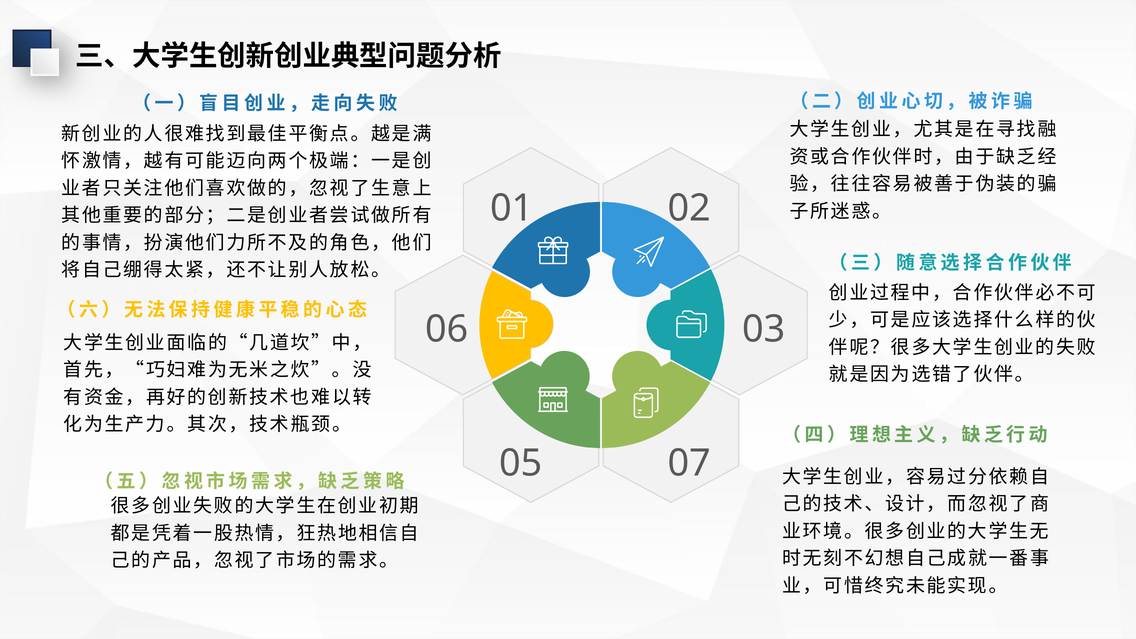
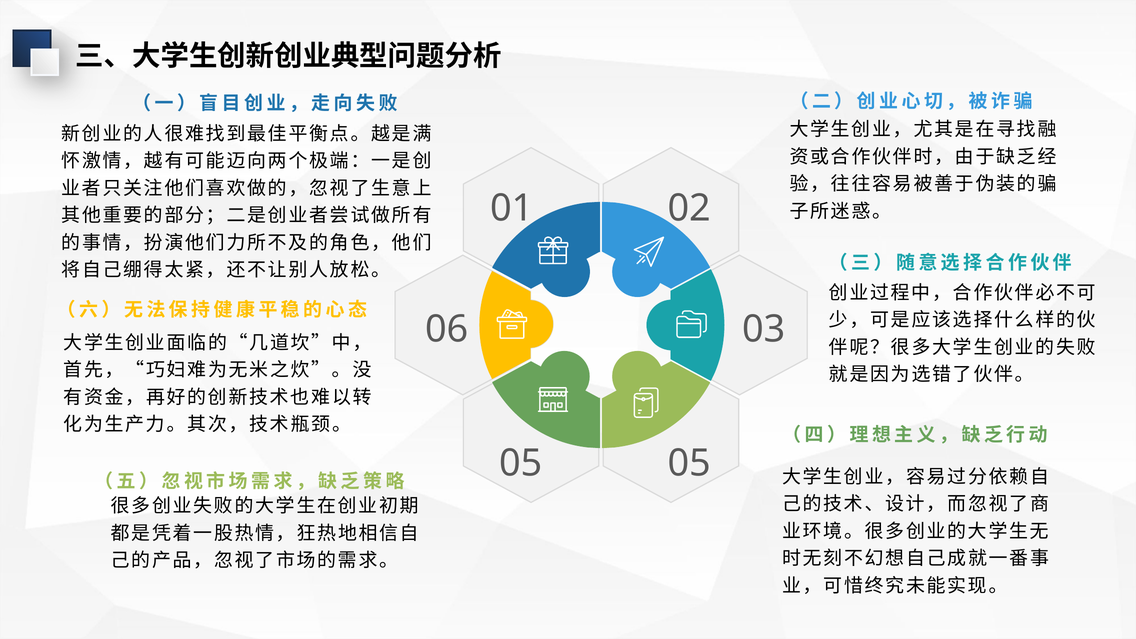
05 07: 07 -> 05
